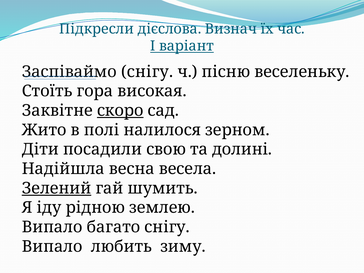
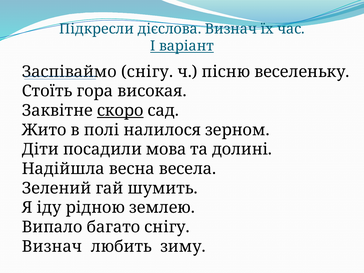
свою: свою -> мова
Зелений underline: present -> none
Випало at (52, 246): Випало -> Визнач
